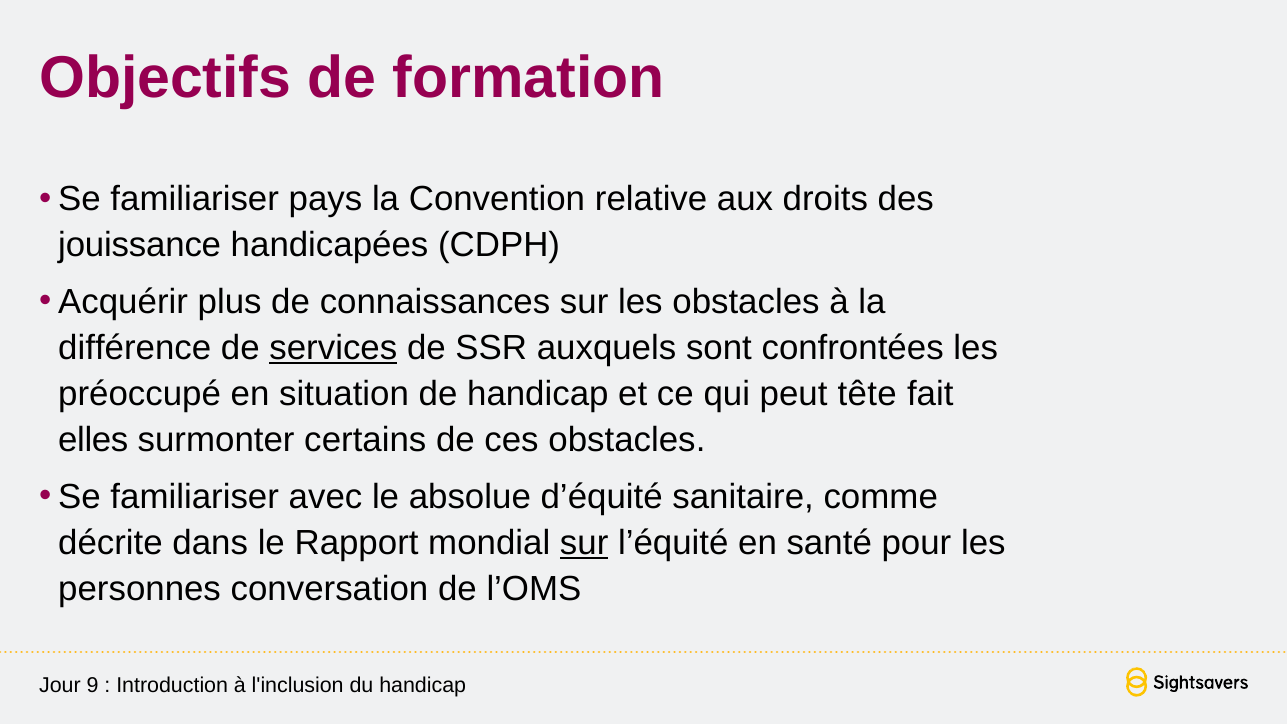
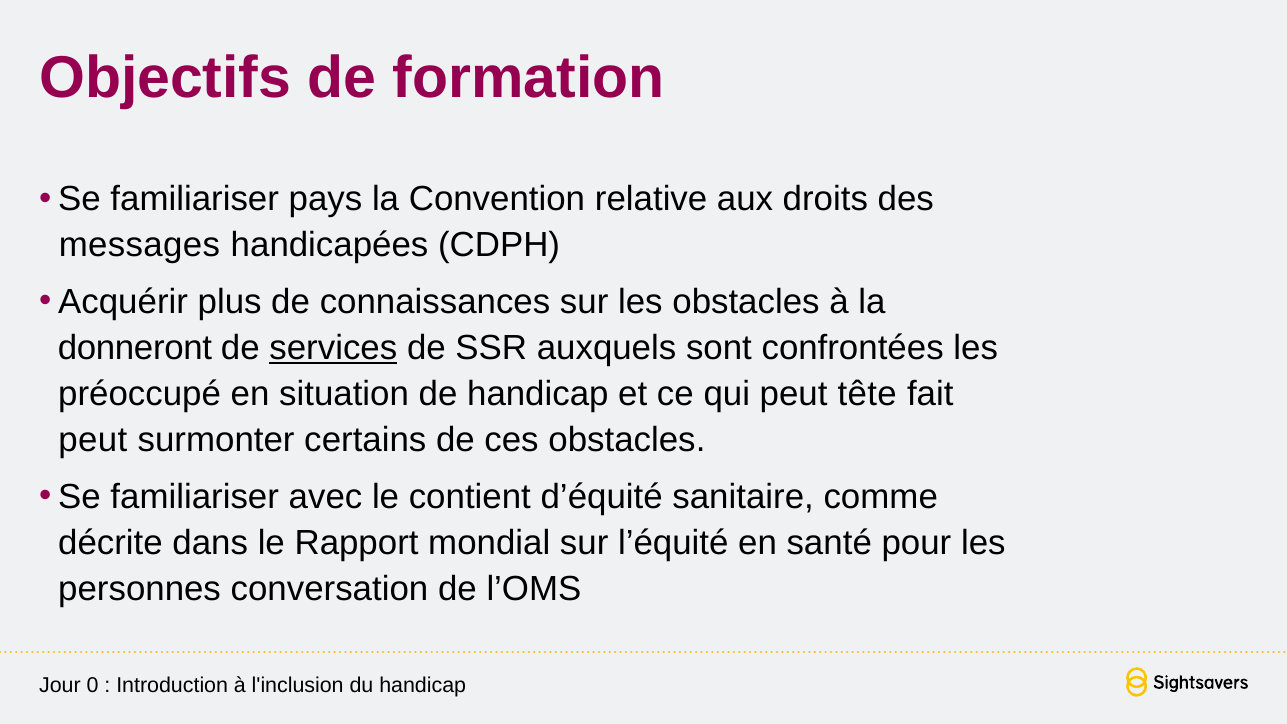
jouissance: jouissance -> messages
différence: différence -> donneront
elles at (93, 440): elles -> peut
absolue: absolue -> contient
sur at (584, 543) underline: present -> none
9: 9 -> 0
